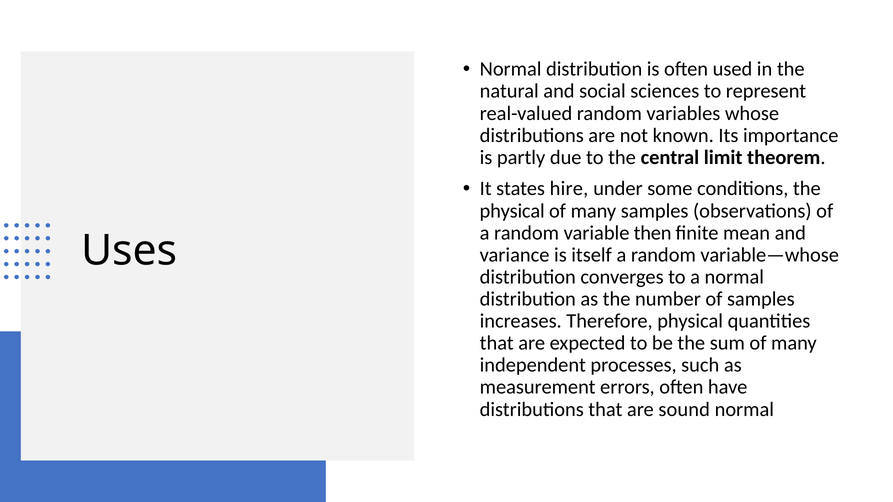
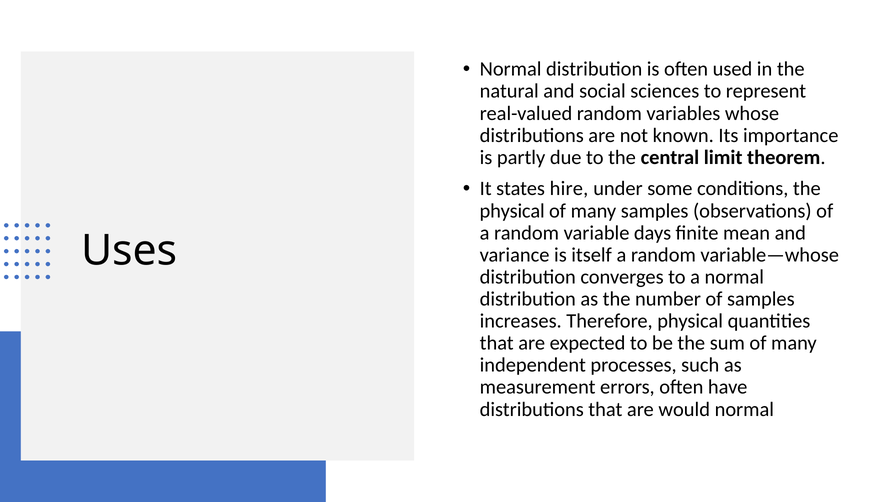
then: then -> days
sound: sound -> would
